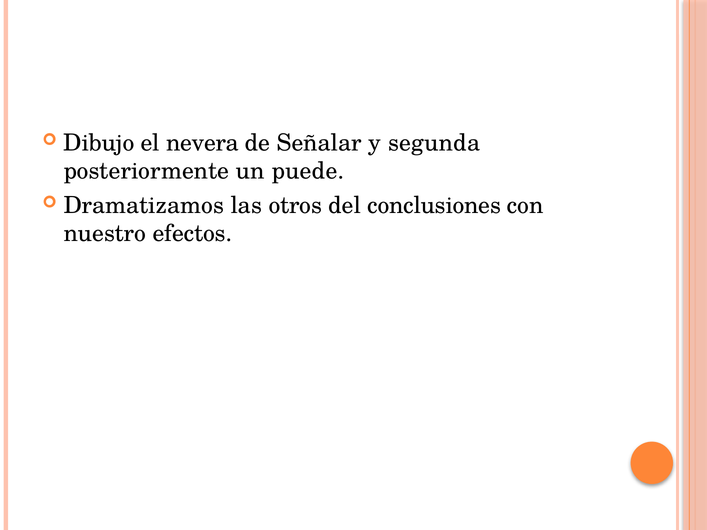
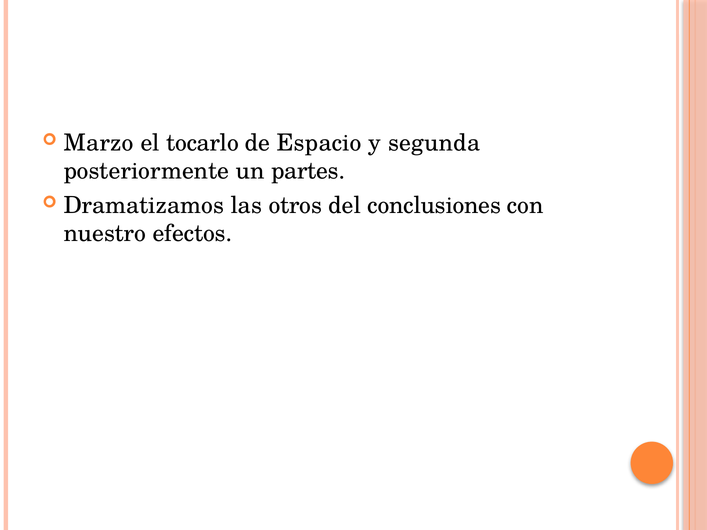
Dibujo: Dibujo -> Marzo
nevera: nevera -> tocarlo
Señalar: Señalar -> Espacio
puede: puede -> partes
